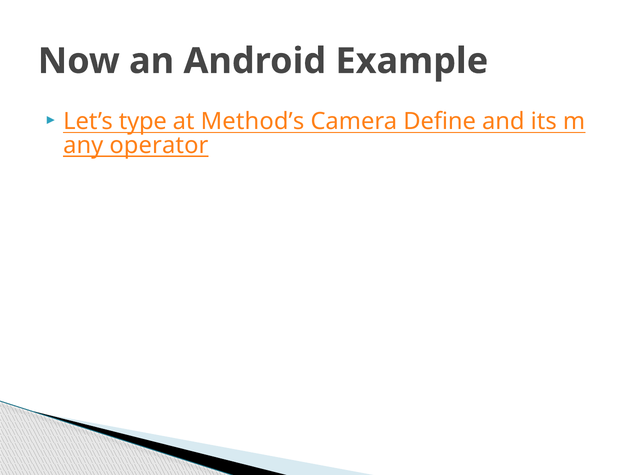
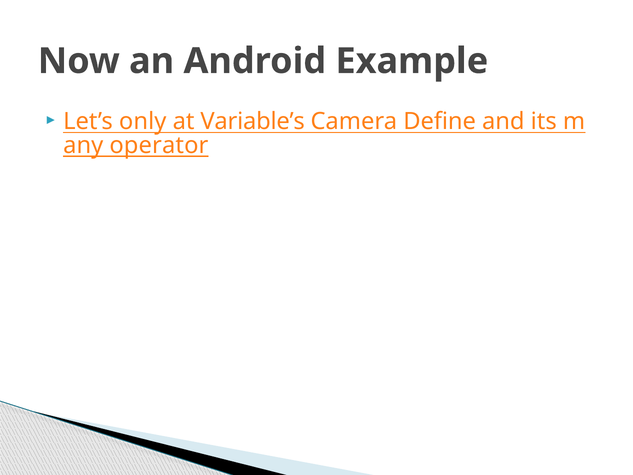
type: type -> only
Method’s: Method’s -> Variable’s
